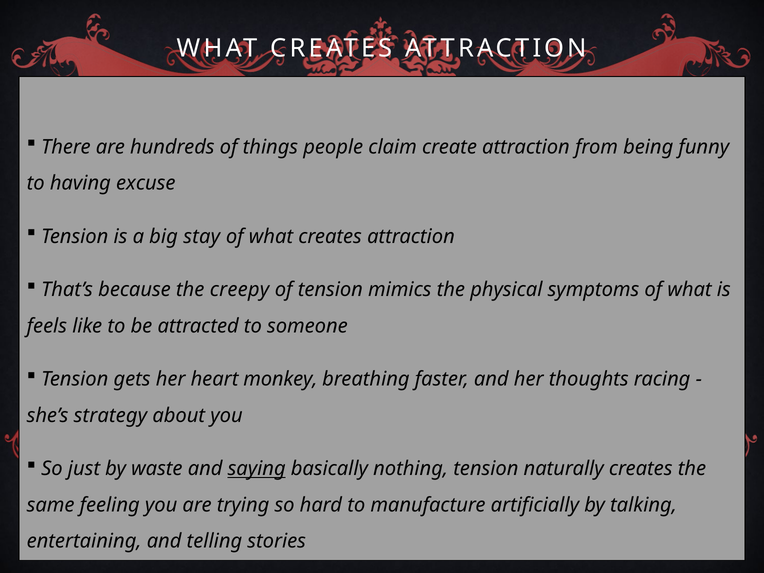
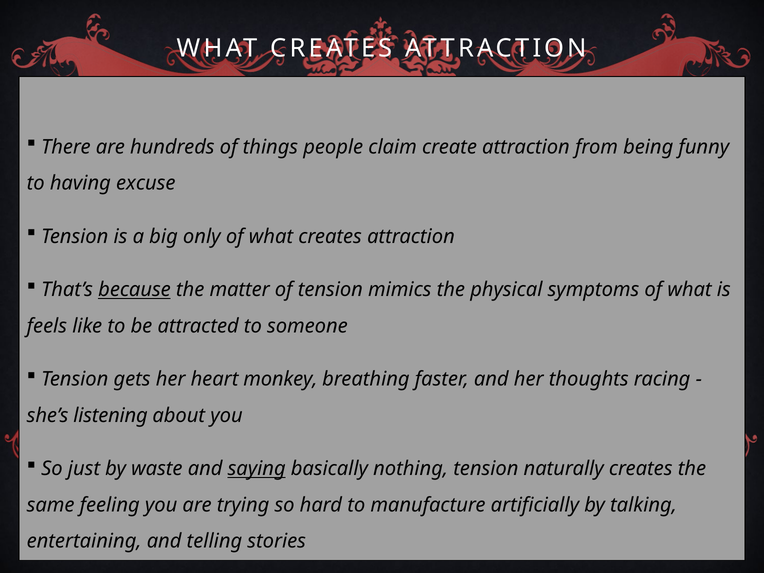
stay: stay -> only
because underline: none -> present
creepy: creepy -> matter
strategy: strategy -> listening
